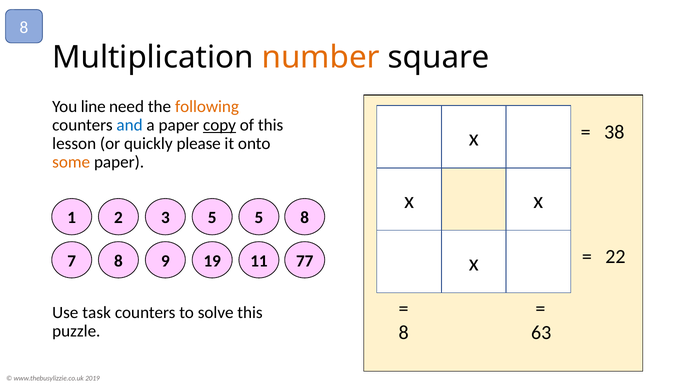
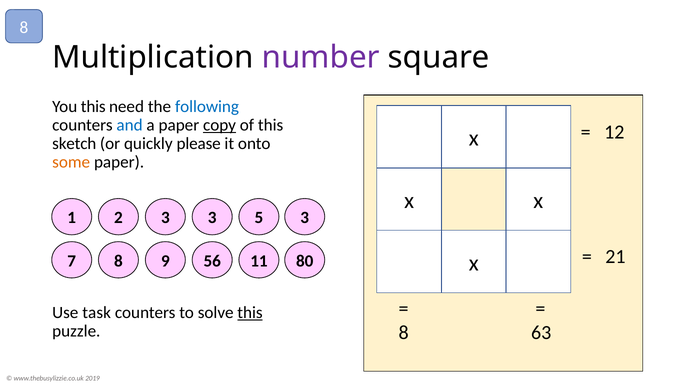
number colour: orange -> purple
You line: line -> this
following colour: orange -> blue
38: 38 -> 12
lesson: lesson -> sketch
1 5: 5 -> 3
5 8: 8 -> 3
22: 22 -> 21
19: 19 -> 56
77: 77 -> 80
this at (250, 313) underline: none -> present
